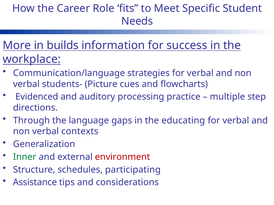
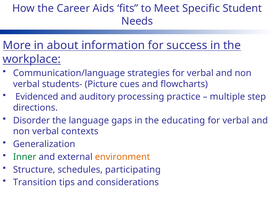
Role: Role -> Aids
builds: builds -> about
Through: Through -> Disorder
environment colour: red -> orange
Assistance: Assistance -> Transition
